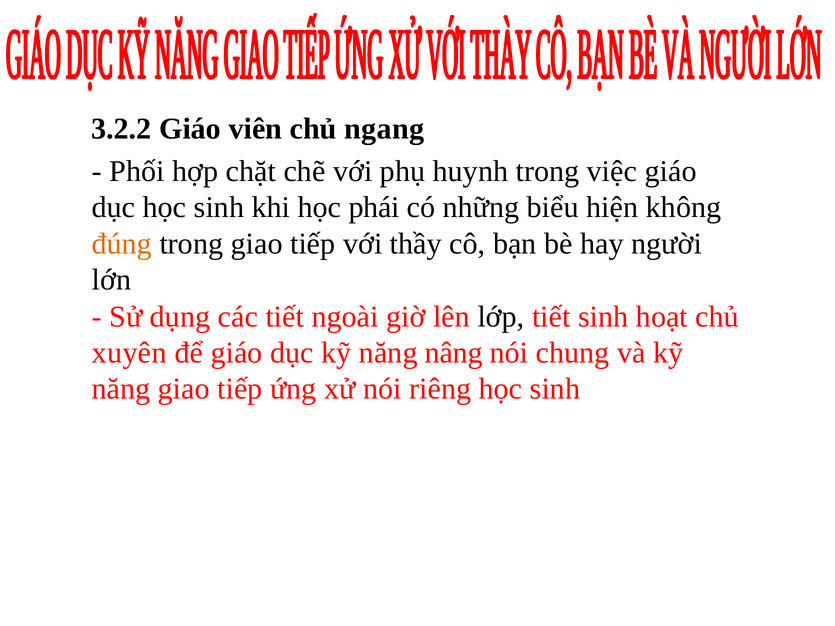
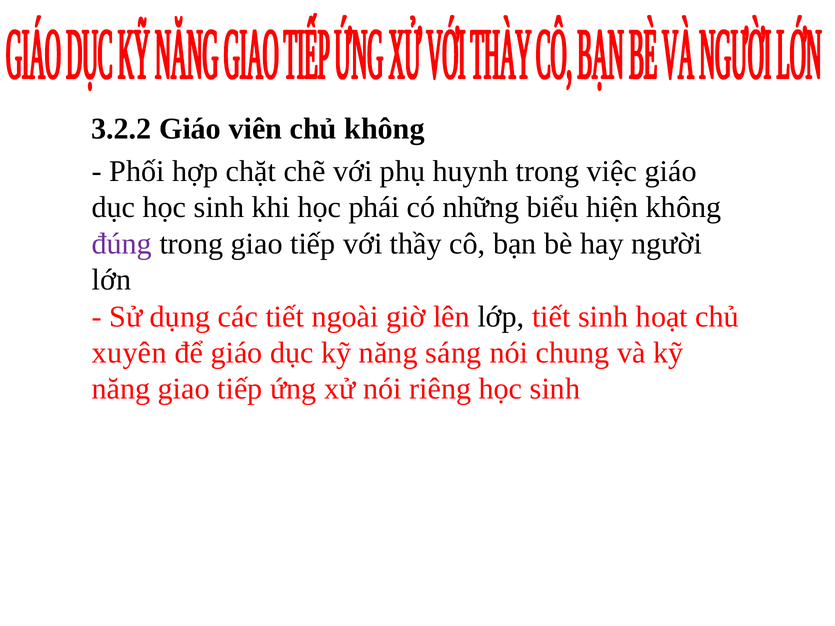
chủ ngang: ngang -> không
đúng colour: orange -> purple
nâng: nâng -> sáng
